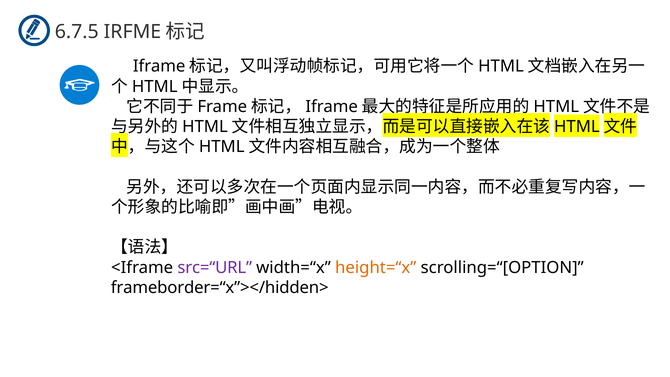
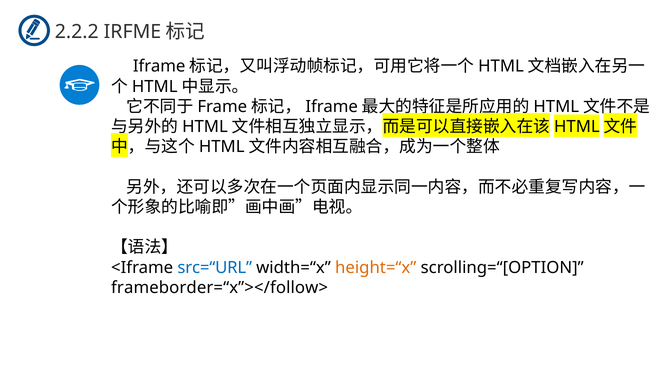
6.7.5: 6.7.5 -> 2.2.2
src=“URL colour: purple -> blue
frameborder=“x”></hidden>: frameborder=“x”></hidden> -> frameborder=“x”></follow>
